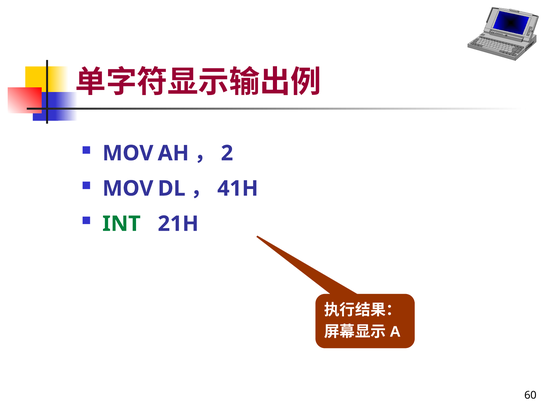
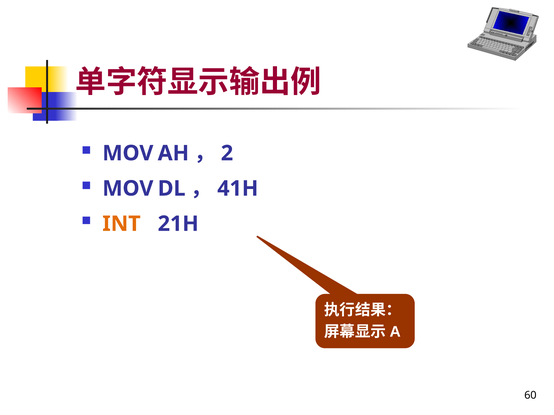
INT colour: green -> orange
